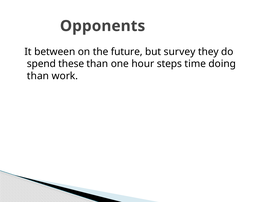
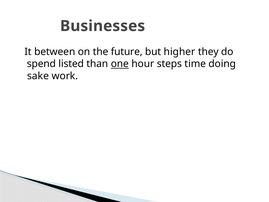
Opponents: Opponents -> Businesses
survey: survey -> higher
these: these -> listed
one underline: none -> present
than at (38, 76): than -> sake
